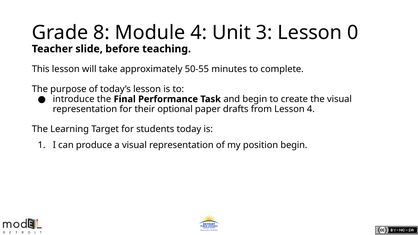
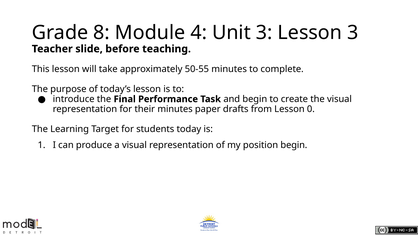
Lesson 0: 0 -> 3
their optional: optional -> minutes
Lesson 4: 4 -> 0
